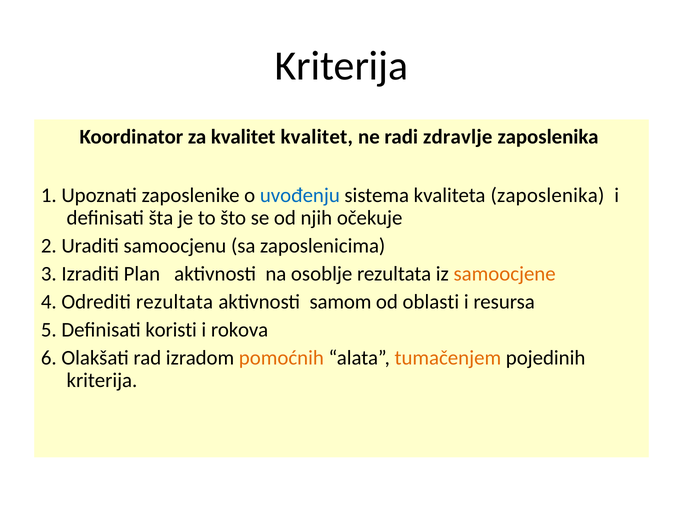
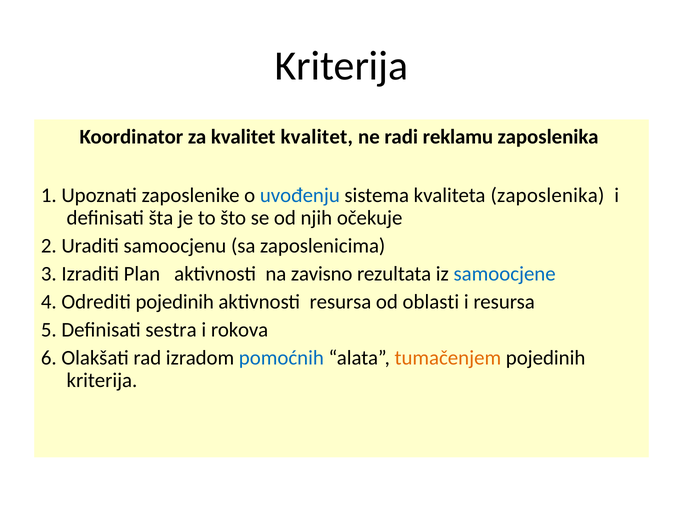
zdravlje: zdravlje -> reklamu
osoblje: osoblje -> zavisno
samoocjene colour: orange -> blue
Odrediti rezultata: rezultata -> pojedinih
aktivnosti samom: samom -> resursa
koristi: koristi -> sestra
pomoćnih colour: orange -> blue
